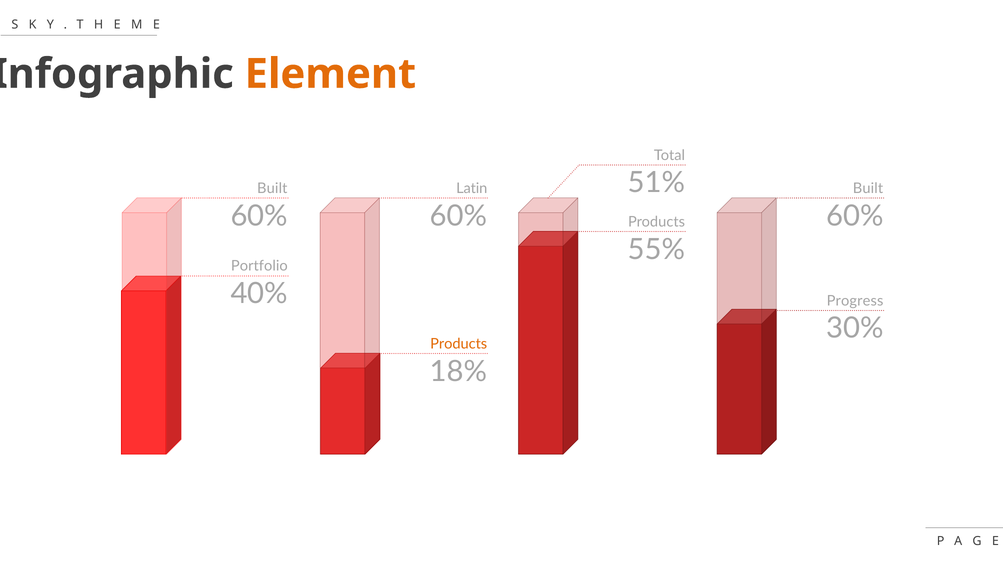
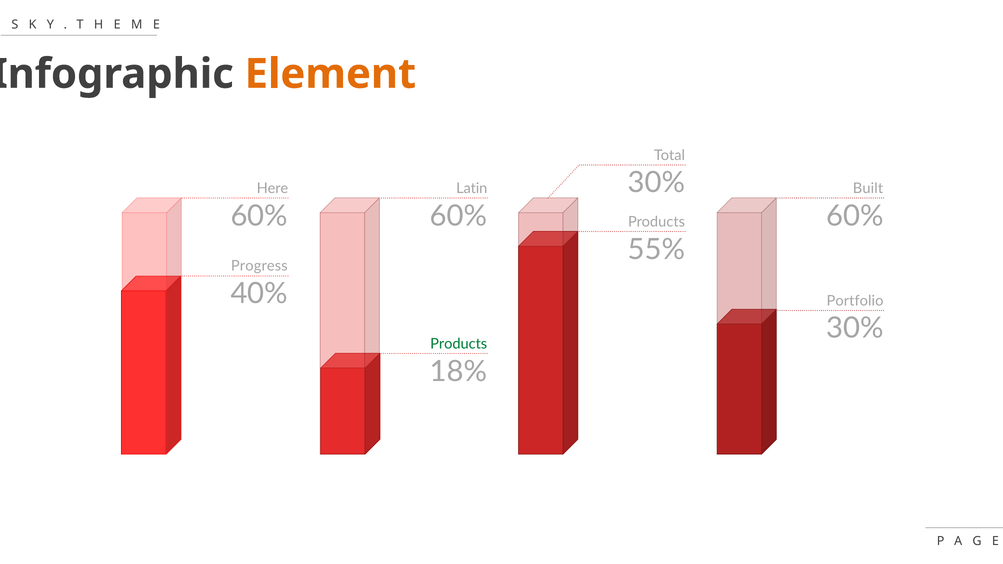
51% at (656, 183): 51% -> 30%
Built at (272, 188): Built -> Here
Portfolio: Portfolio -> Progress
Progress: Progress -> Portfolio
Products at (459, 344) colour: orange -> green
